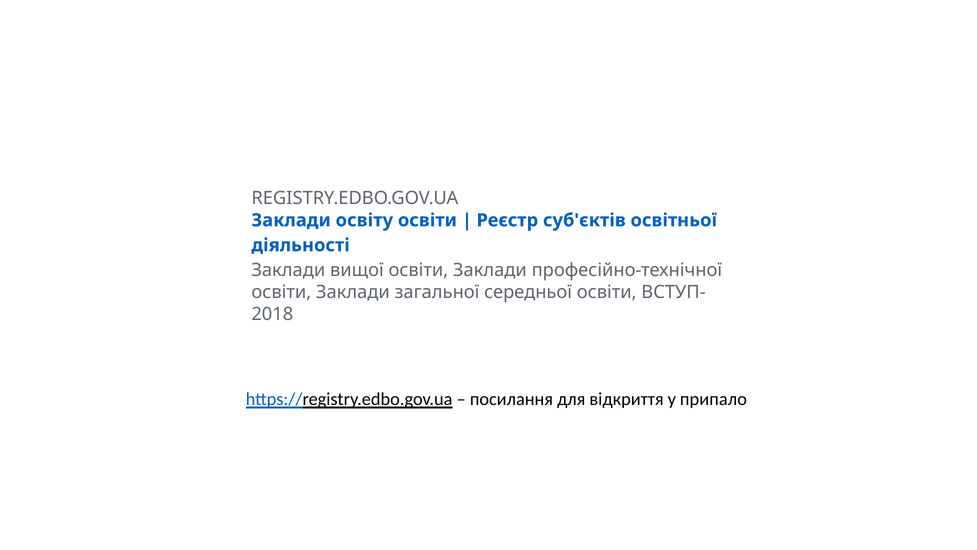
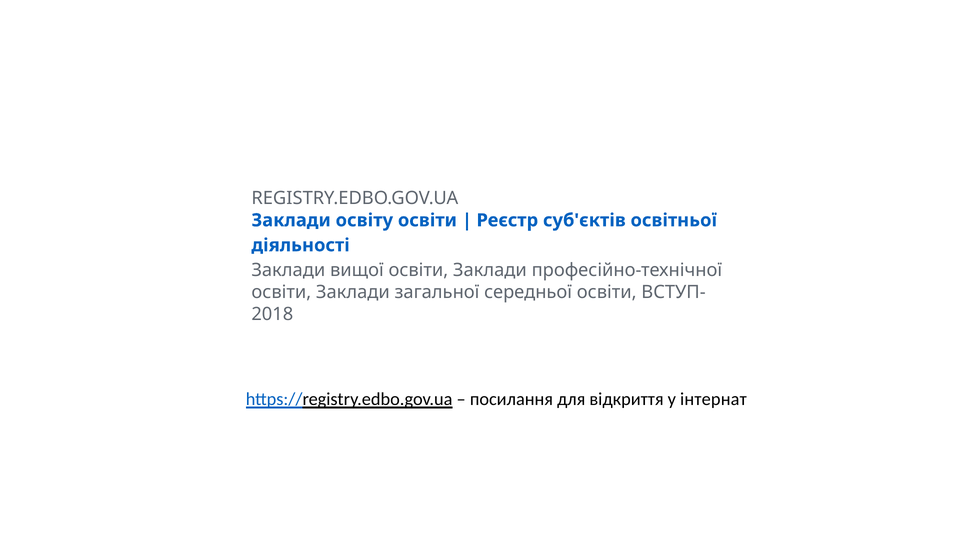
припало: припало -> інтернат
